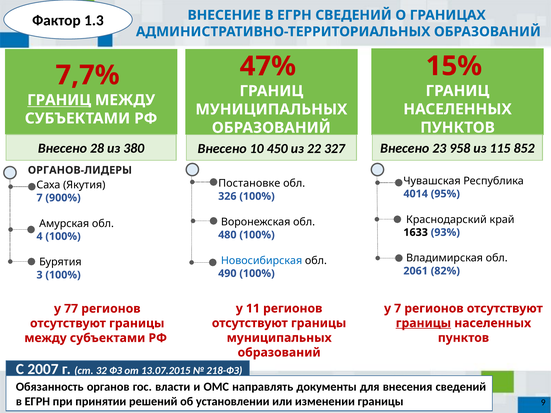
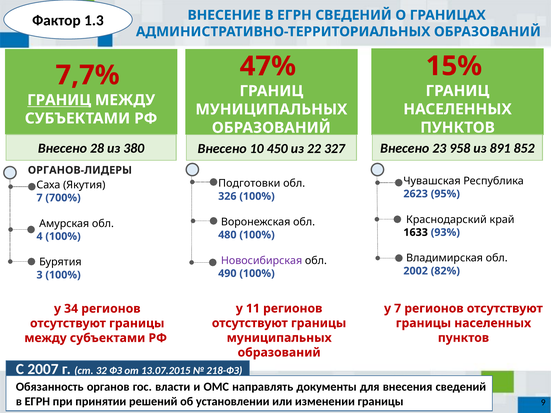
115: 115 -> 891
Постановке: Постановке -> Подготовки
4014: 4014 -> 2623
900%: 900% -> 700%
Новосибирская colour: blue -> purple
2061: 2061 -> 2002
77: 77 -> 34
границы at (423, 323) underline: present -> none
